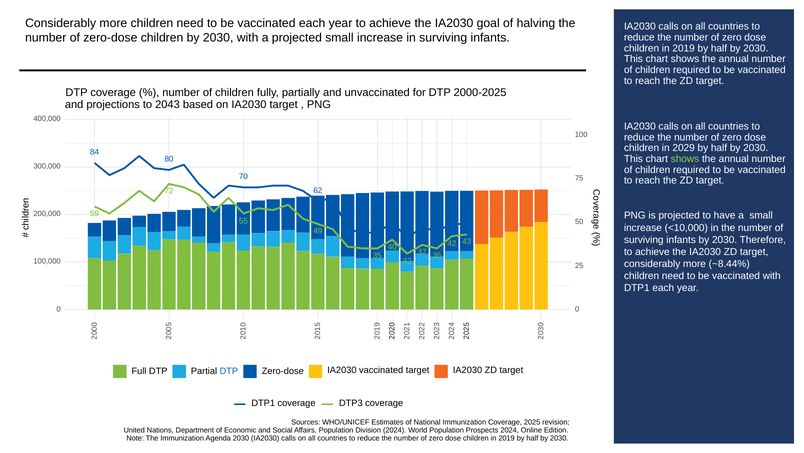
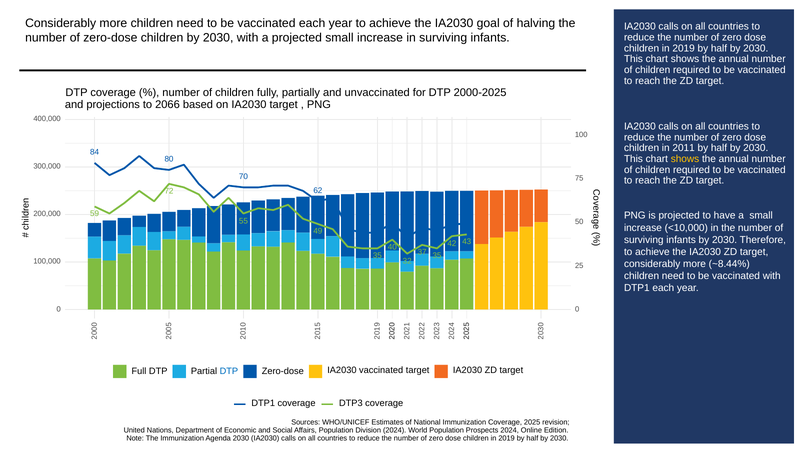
2043: 2043 -> 2066
2029: 2029 -> 2011
shows at (685, 159) colour: light green -> yellow
